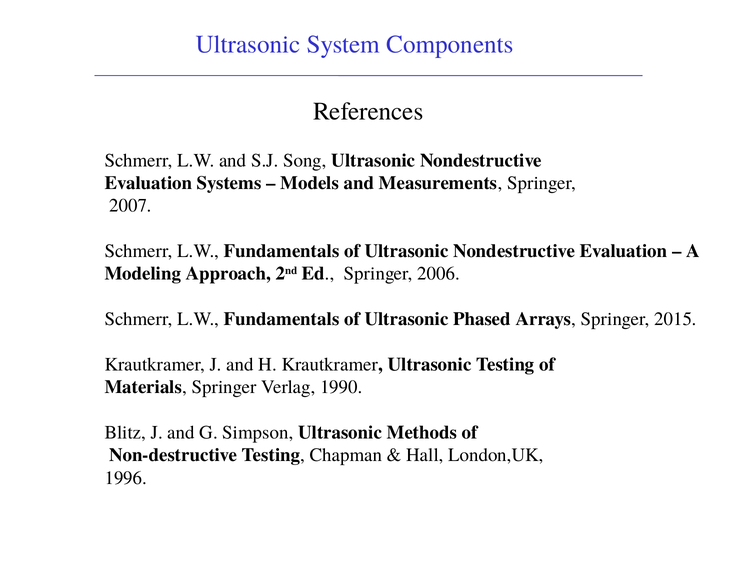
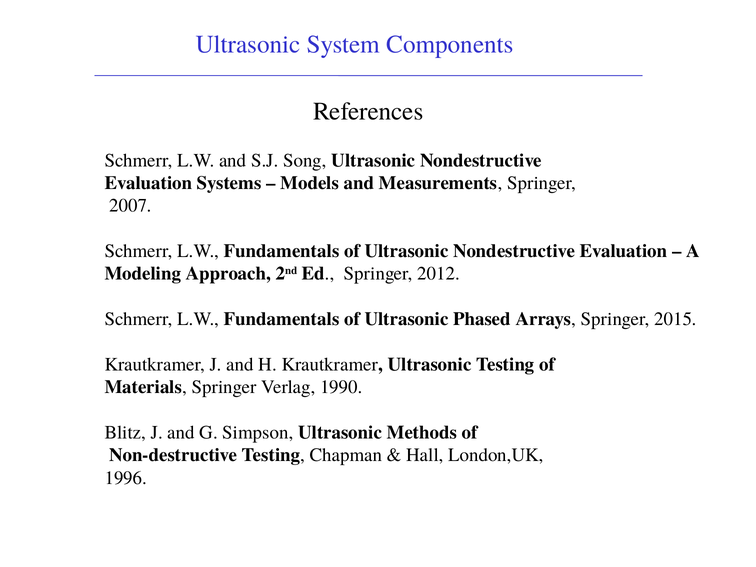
2006: 2006 -> 2012
